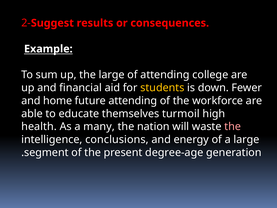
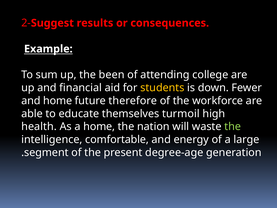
the large: large -> been
future attending: attending -> therefore
a many: many -> home
the at (233, 126) colour: pink -> light green
conclusions: conclusions -> comfortable
